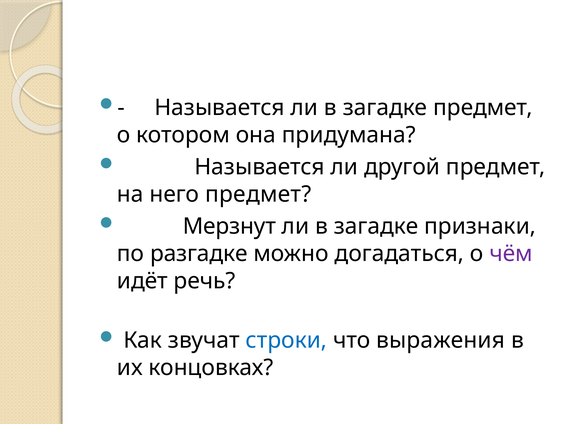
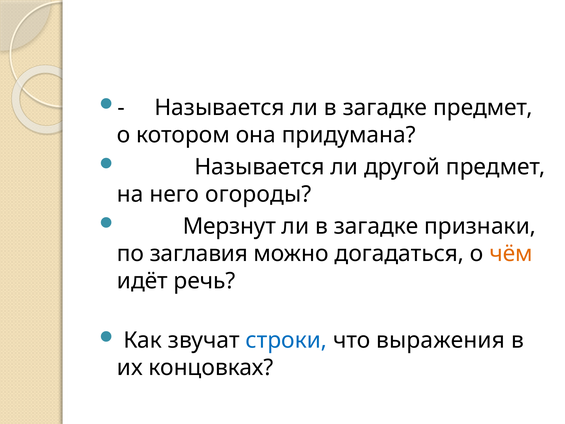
него предмет: предмет -> огороды
разгадке: разгадке -> заглавия
чём colour: purple -> orange
